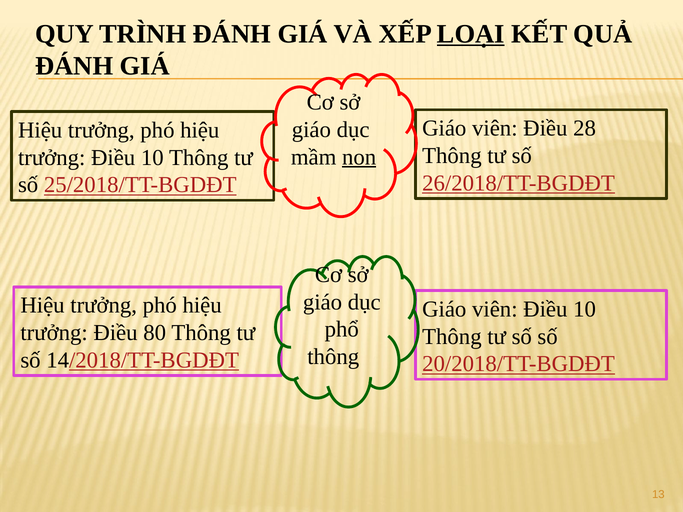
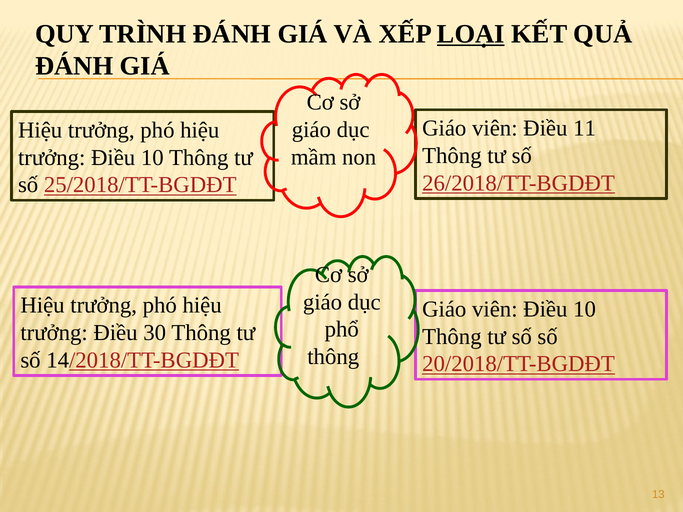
28: 28 -> 11
non underline: present -> none
80: 80 -> 30
